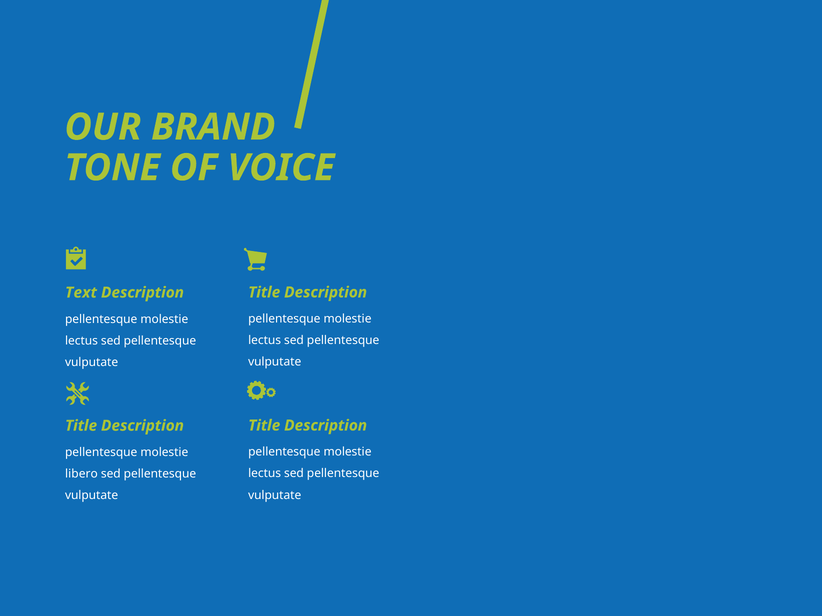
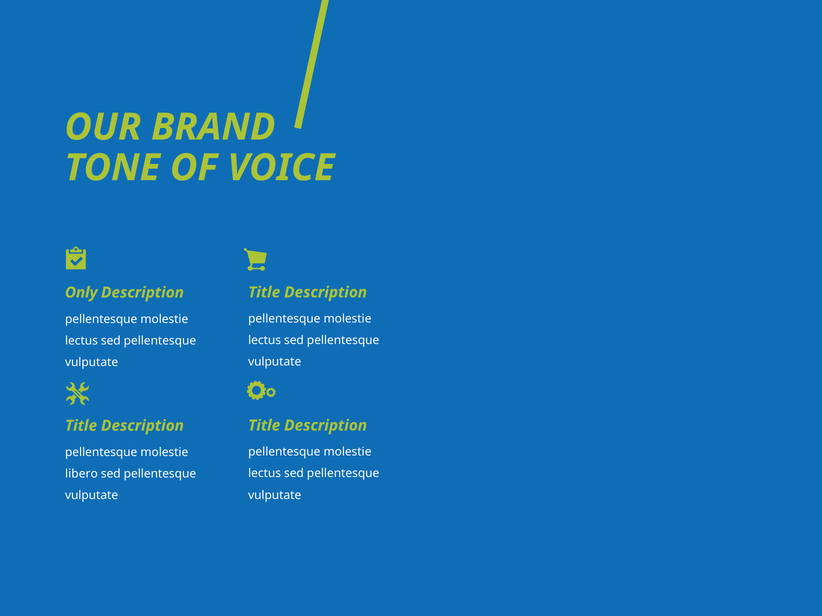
Text: Text -> Only
